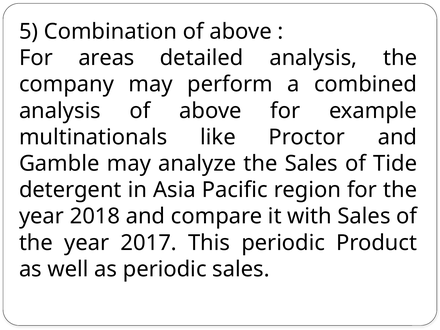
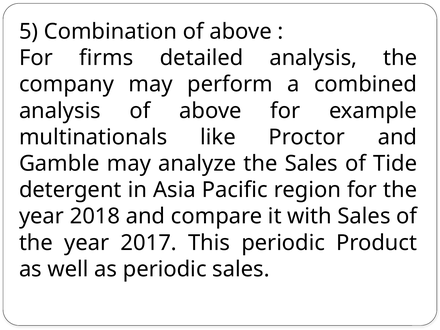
areas: areas -> firms
